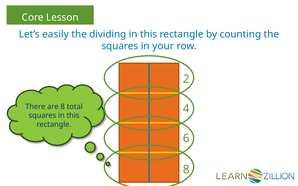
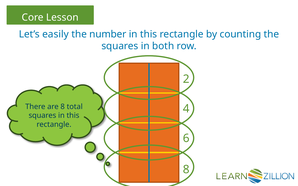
dividing: dividing -> number
your: your -> both
